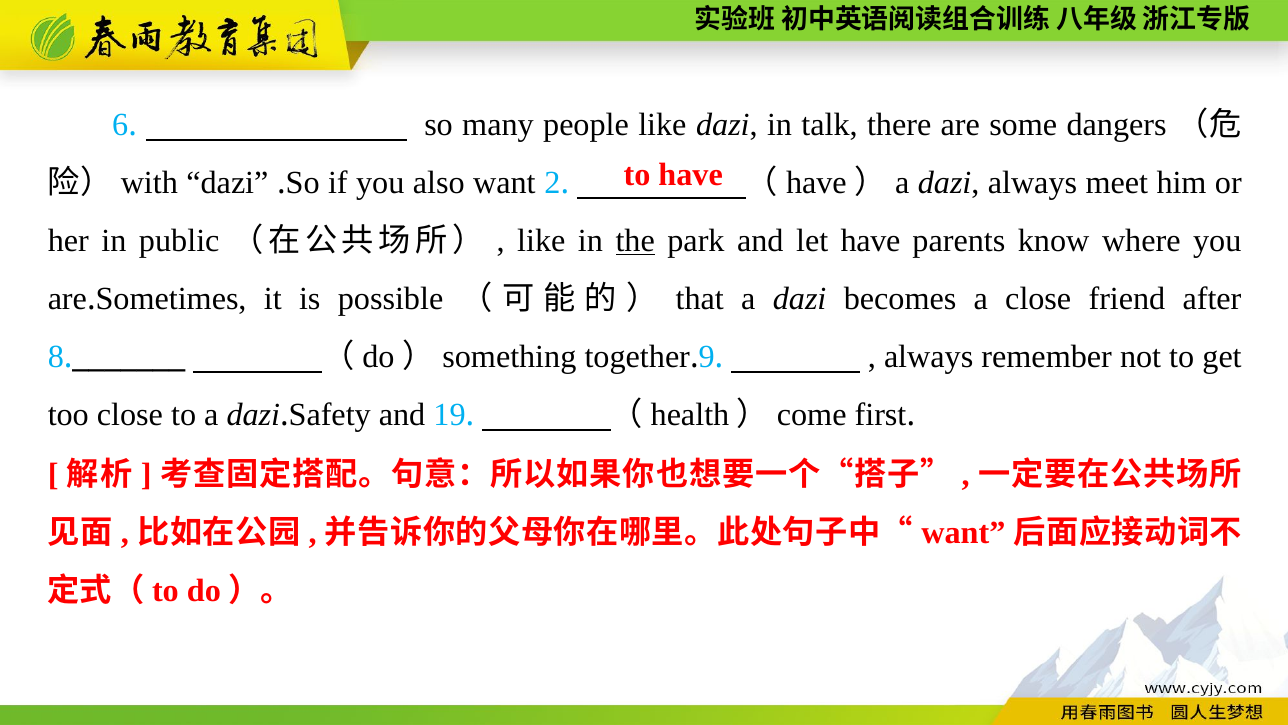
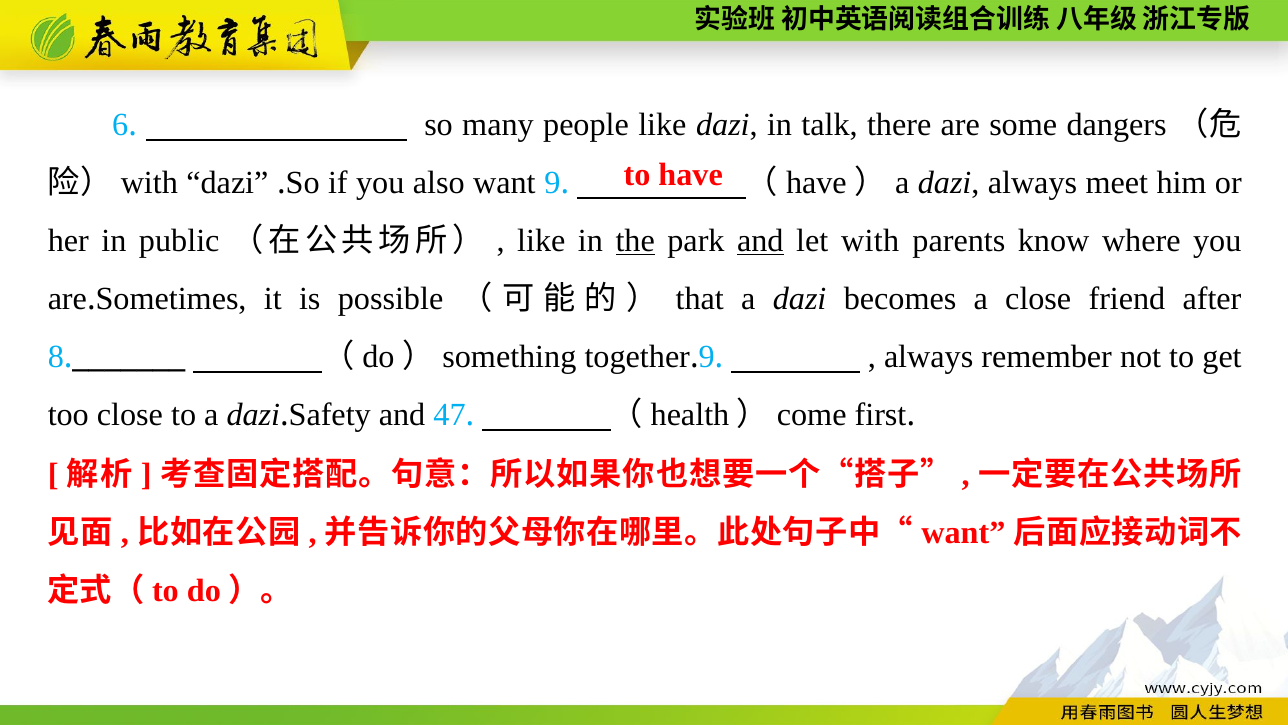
want 2: 2 -> 9
and at (760, 241) underline: none -> present
let have: have -> with
19: 19 -> 47
